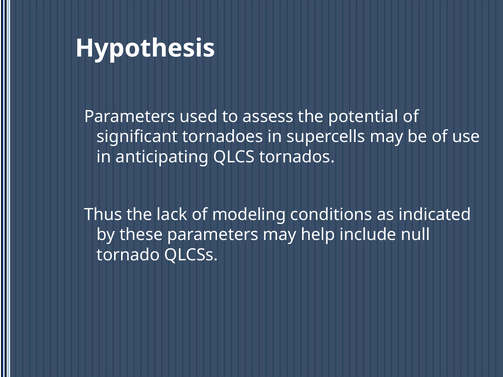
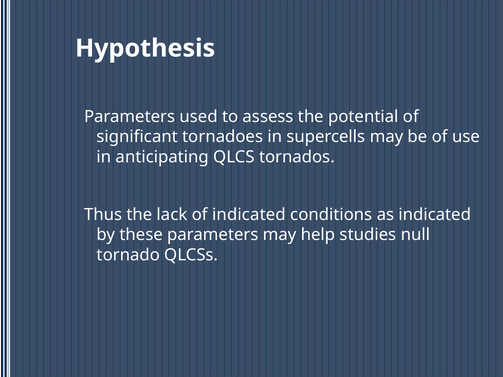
of modeling: modeling -> indicated
include: include -> studies
